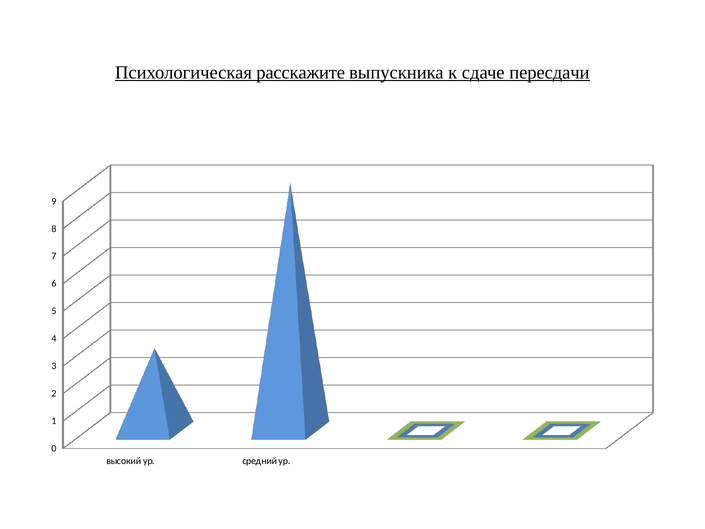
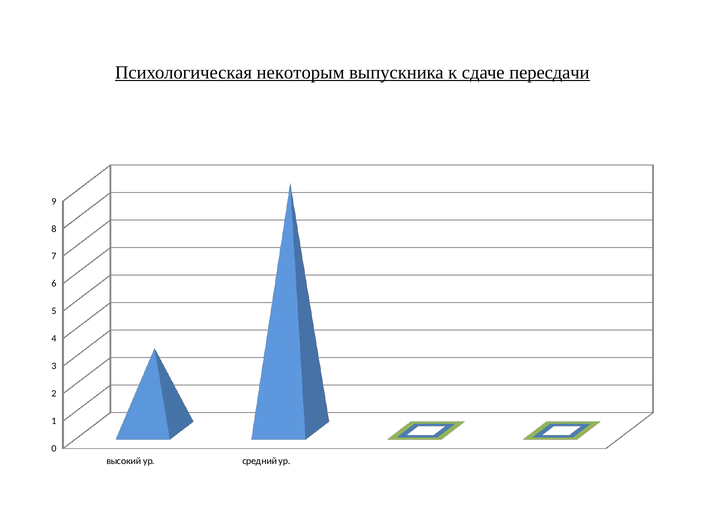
расскажите: расскажите -> некоторым
